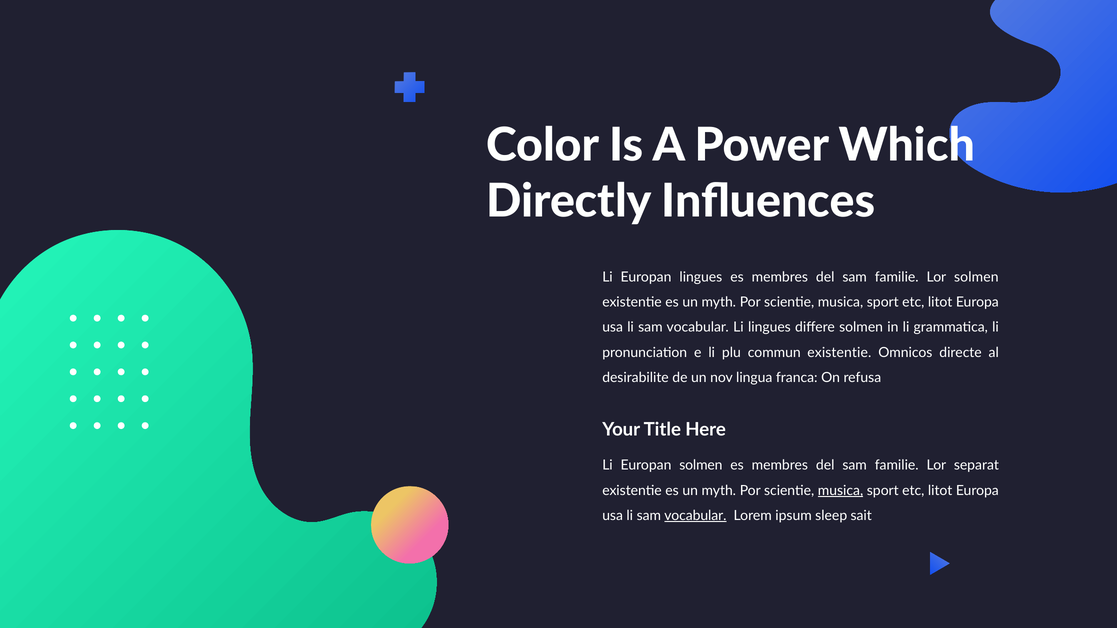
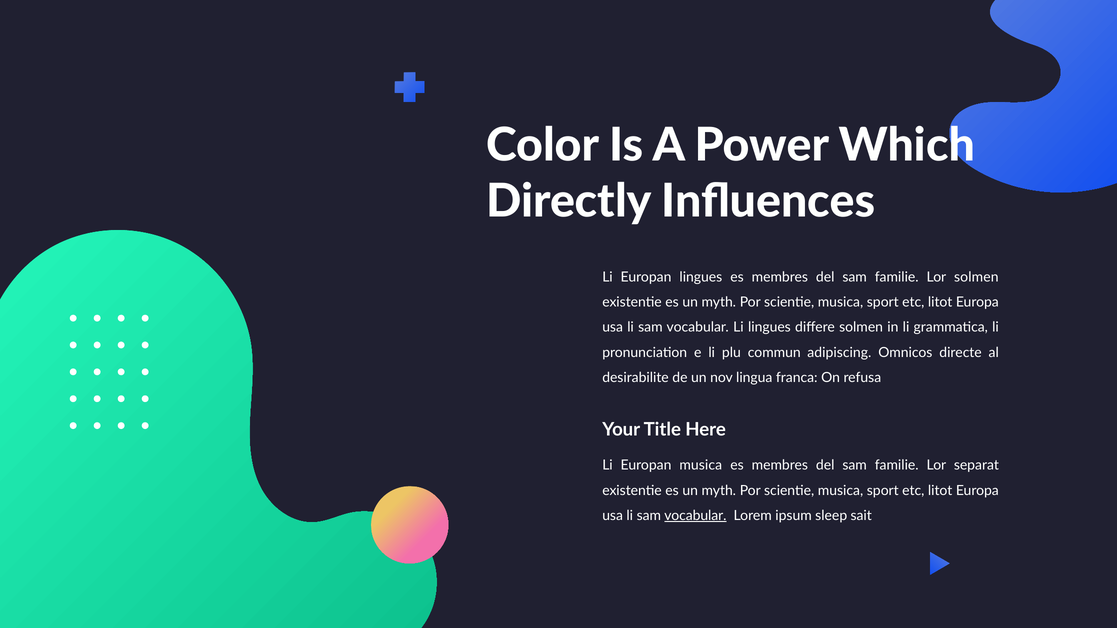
commun existentie: existentie -> adipiscing
Europan solmen: solmen -> musica
musica at (841, 491) underline: present -> none
